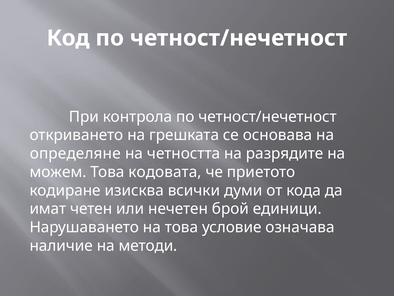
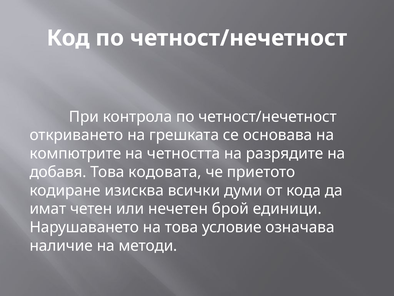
определяне: определяне -> компютрите
можем: можем -> добавя
